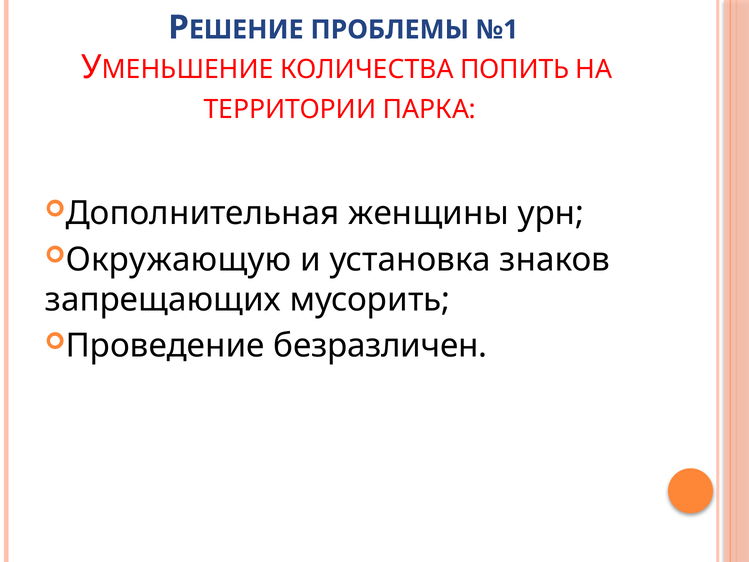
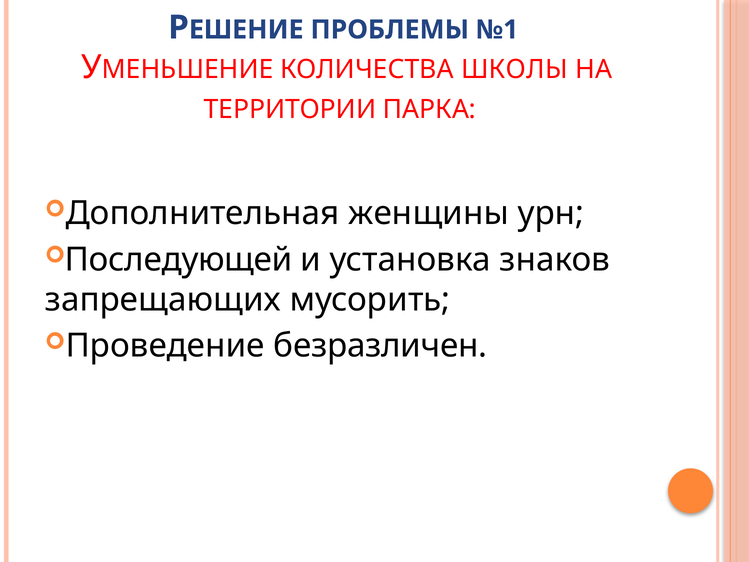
ПОПИТЬ: ПОПИТЬ -> ШКОЛЫ
Окружающую: Окружающую -> Последующей
